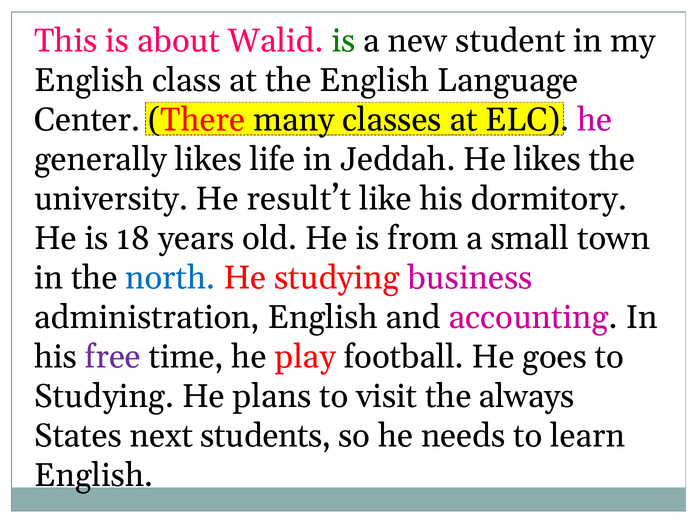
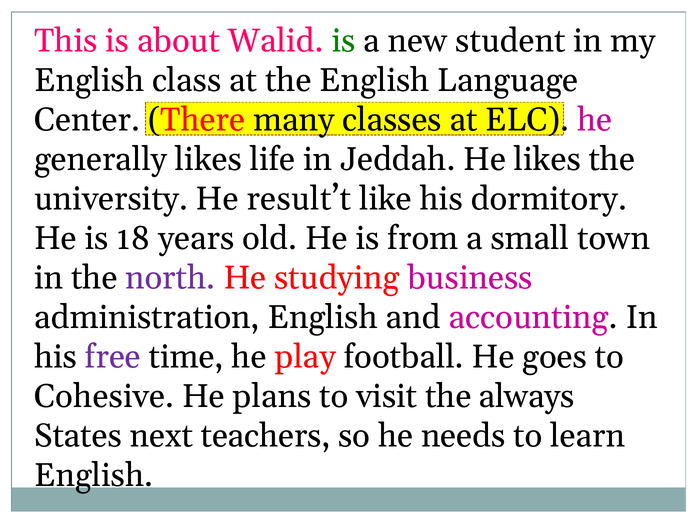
north colour: blue -> purple
Studying at (104, 397): Studying -> Cohesive
students: students -> teachers
